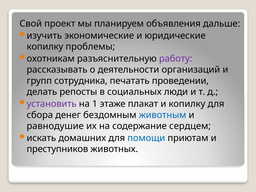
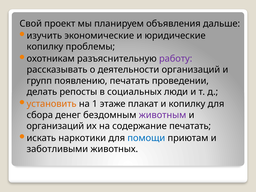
сотрудника: сотрудника -> появлению
установить colour: purple -> orange
животным colour: blue -> purple
равнодушие at (55, 126): равнодушие -> организаций
содержание сердцем: сердцем -> печатать
домашних: домашних -> наркотики
преступников: преступников -> заботливыми
